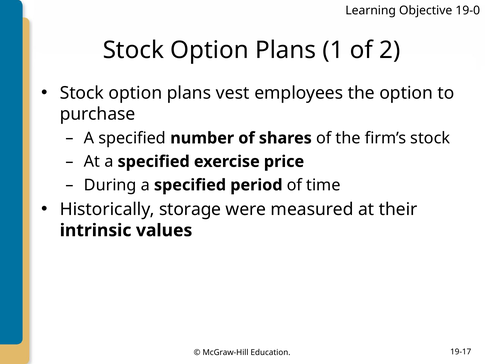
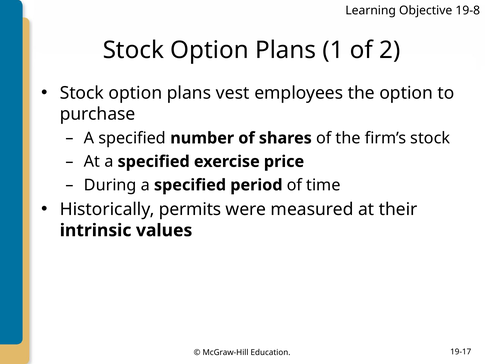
19-0: 19-0 -> 19-8
storage: storage -> permits
